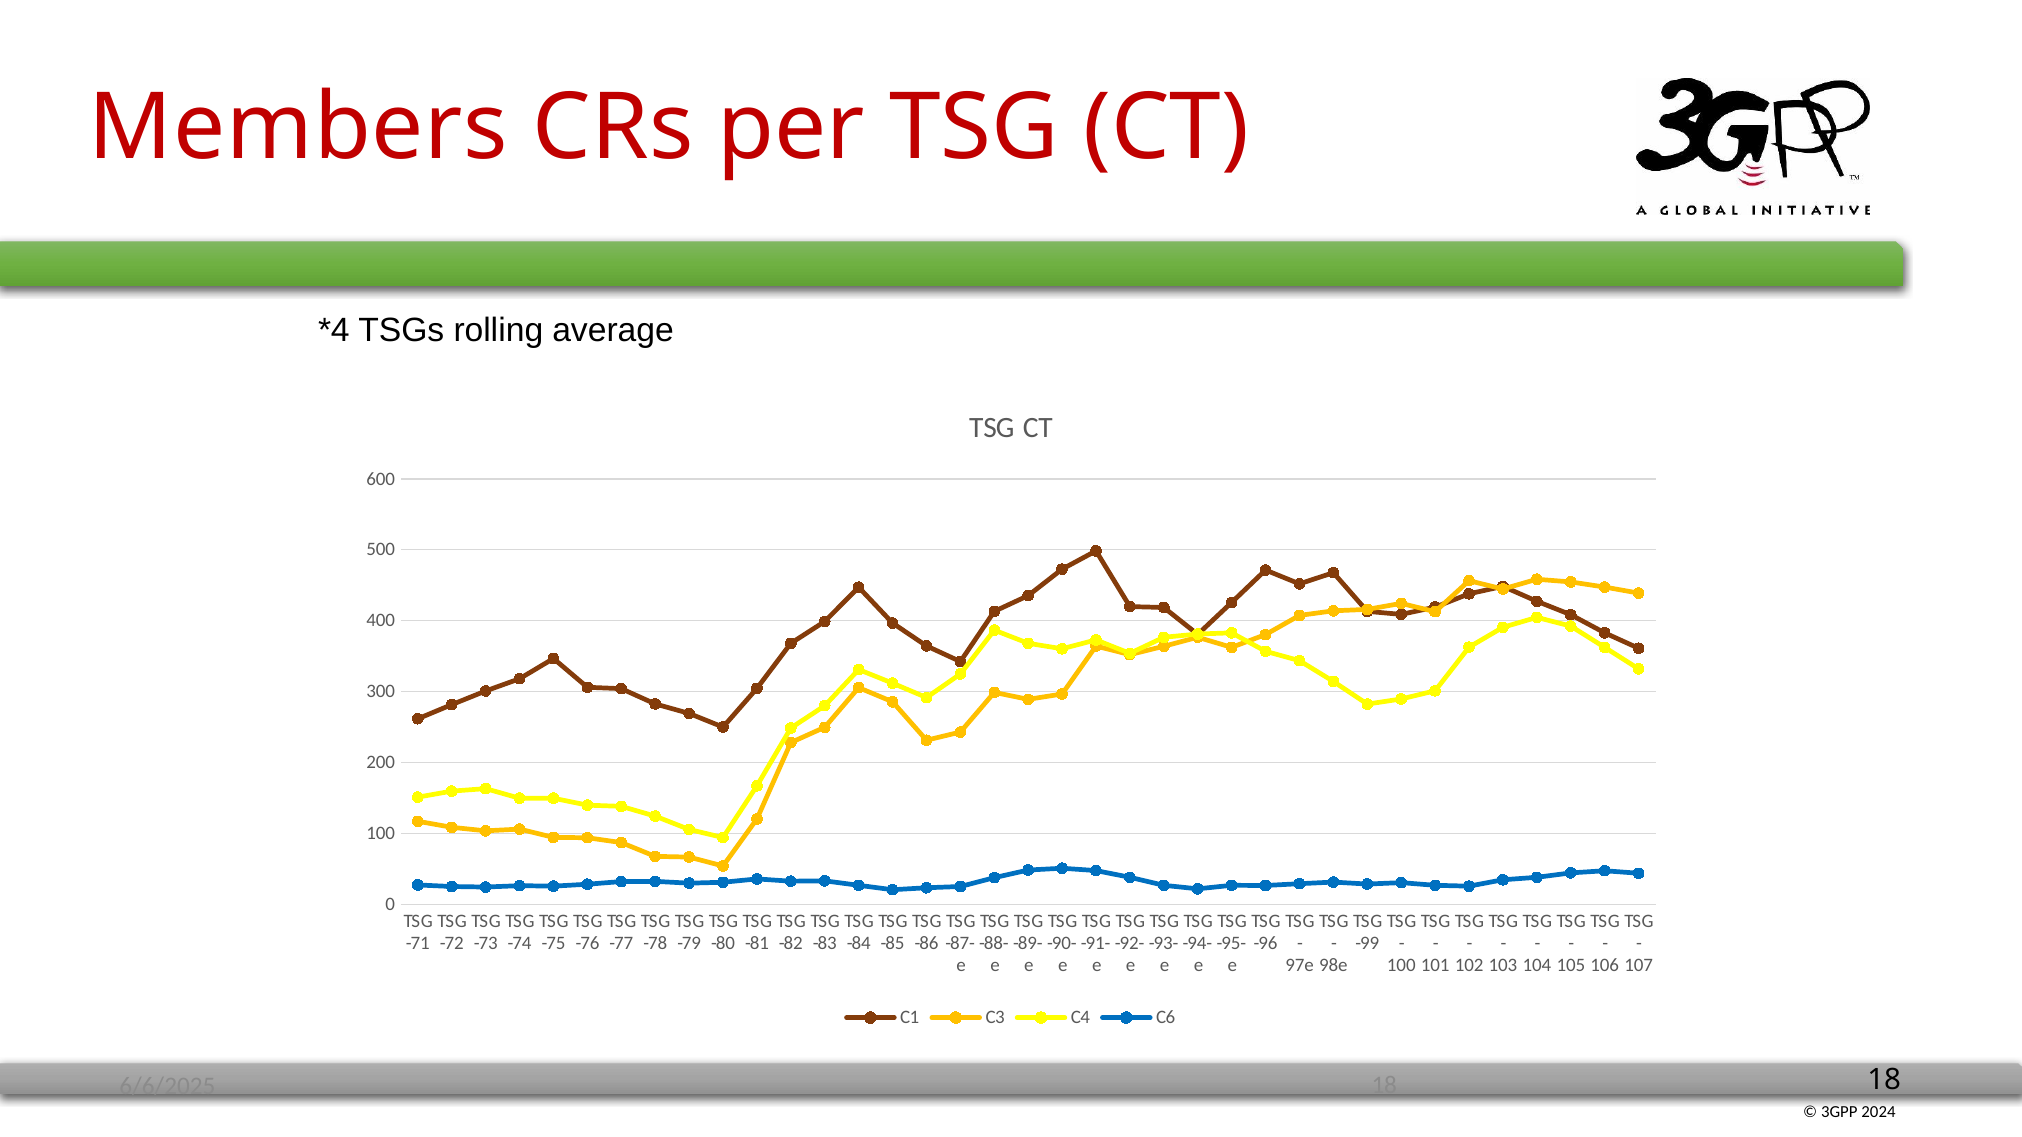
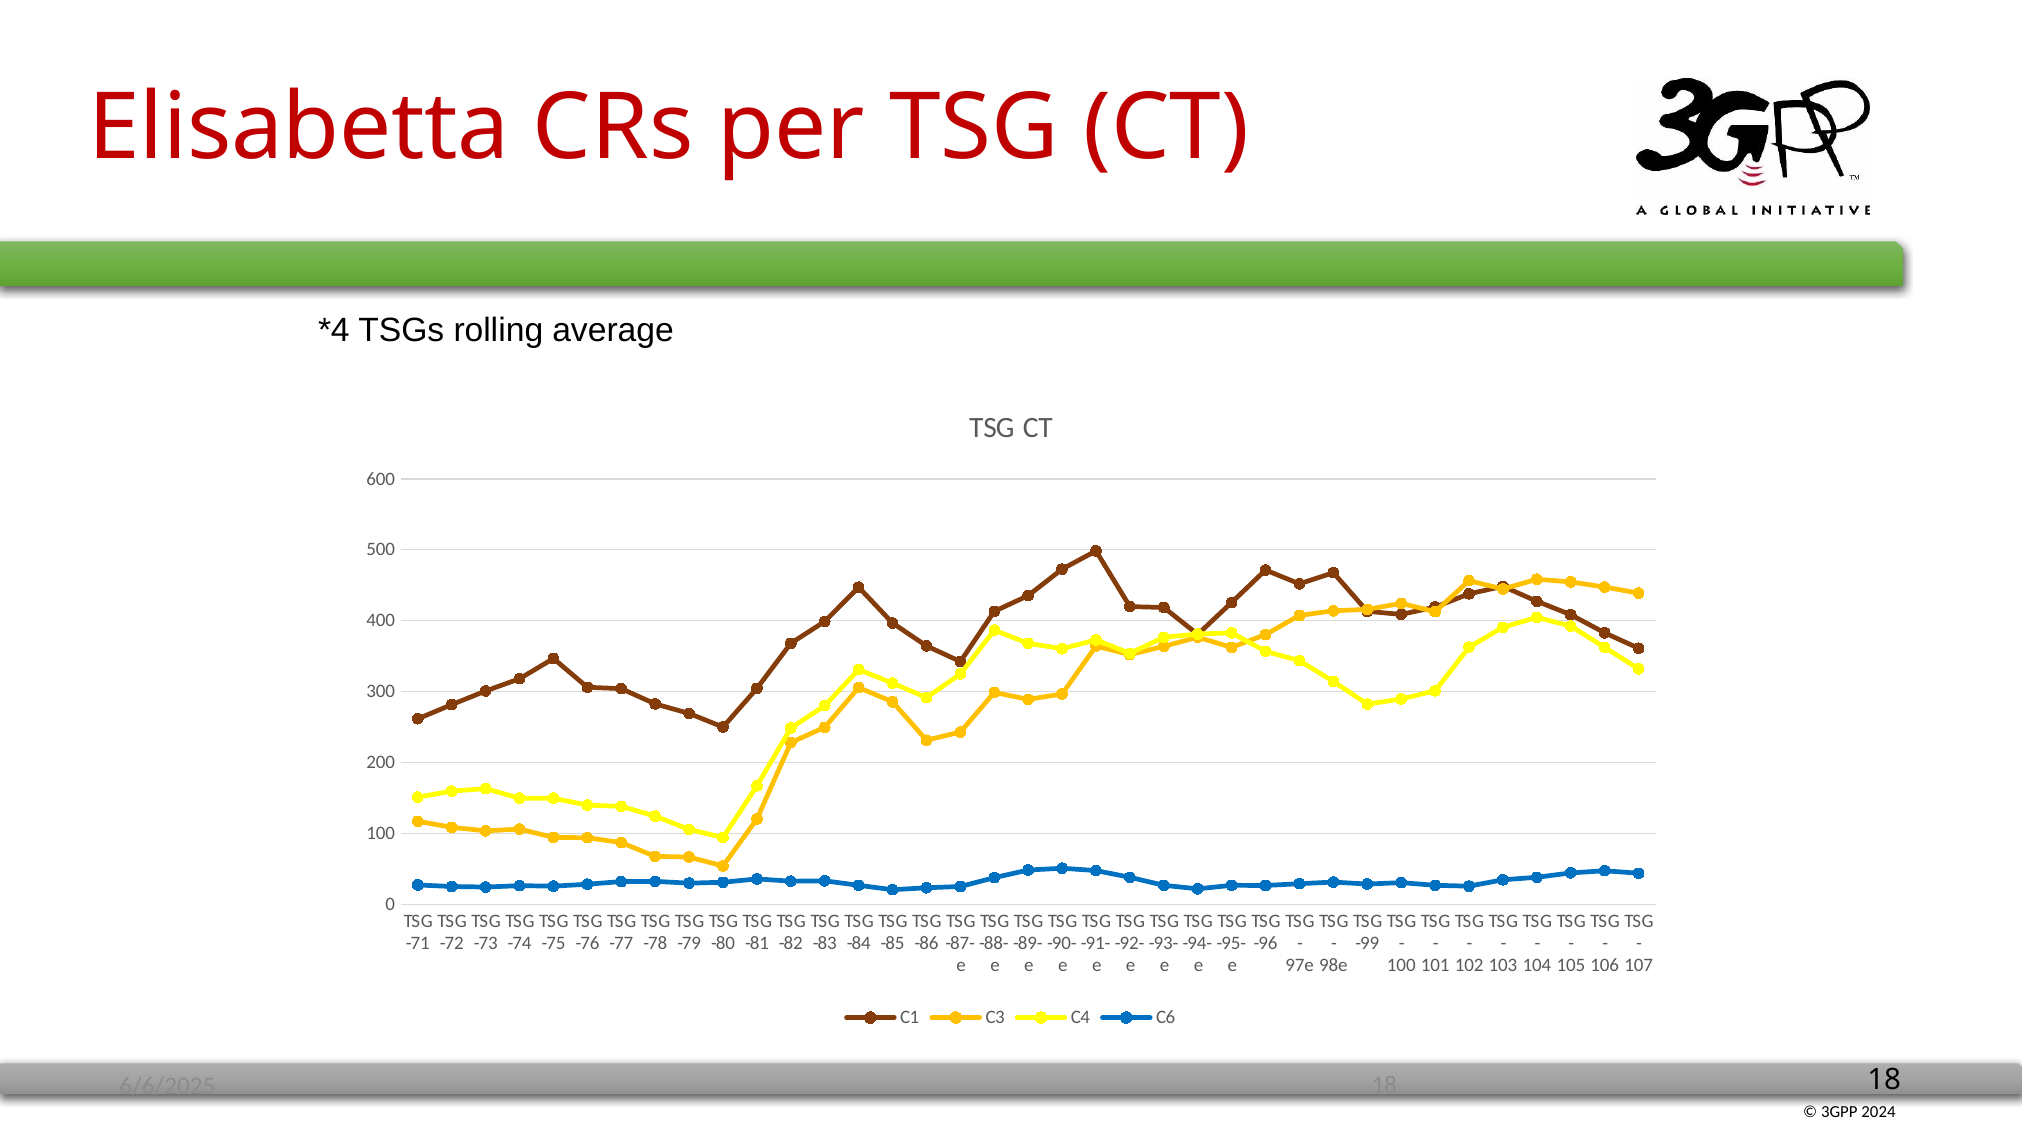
Members: Members -> Elisabetta
